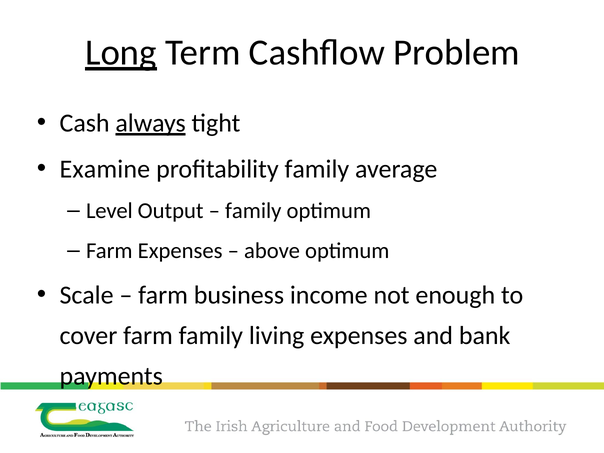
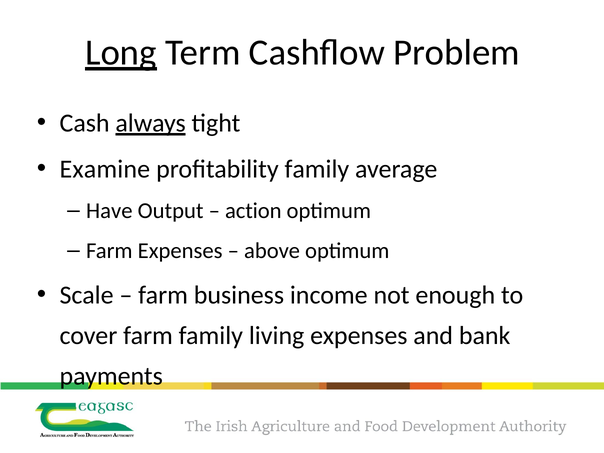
Level: Level -> Have
family at (253, 211): family -> action
